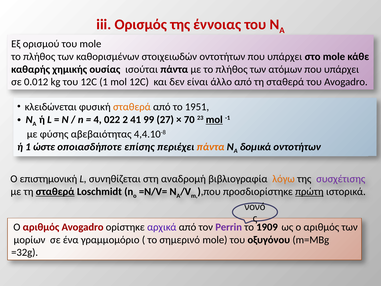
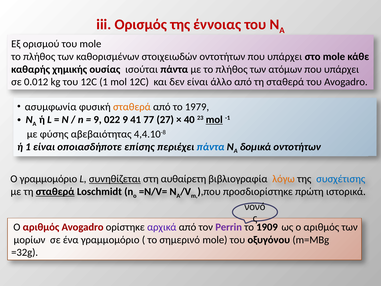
κλειδώνεται: κλειδώνεται -> ασυμφωνία
1951: 1951 -> 1979
4 at (98, 120): 4 -> 9
022 2: 2 -> 9
99: 99 -> 77
70: 70 -> 40
1 ώστε: ώστε -> είναι
πάντα at (211, 147) colour: orange -> blue
Ο επιστημονική: επιστημονική -> γραμμoμόριο
συνηθίζεται underline: none -> present
αναδρομή: αναδρομή -> αυθαίρετη
συσχέτισης colour: purple -> blue
πρώτη underline: present -> none
